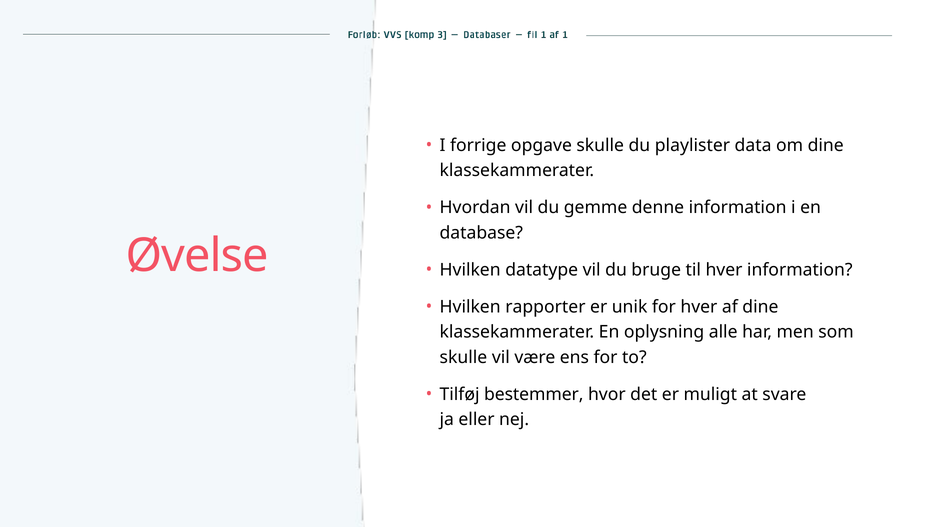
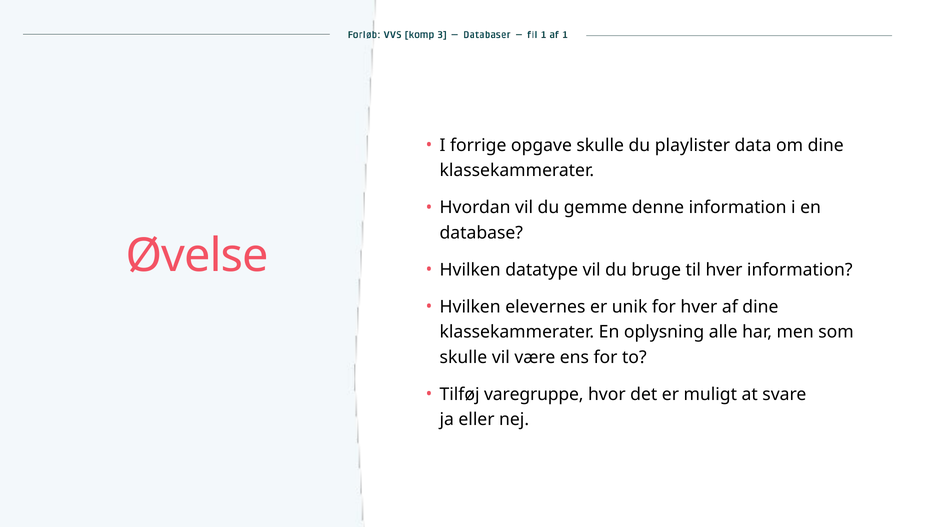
rapporter: rapporter -> elevernes
bestemmer: bestemmer -> varegruppe
